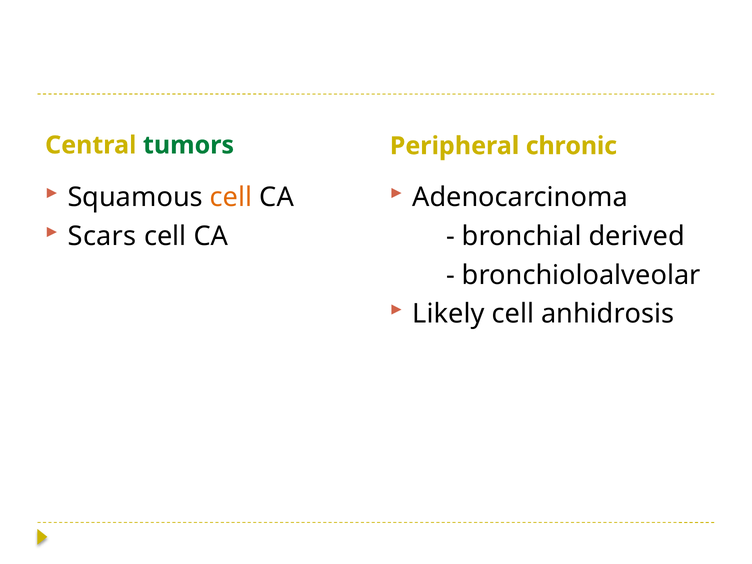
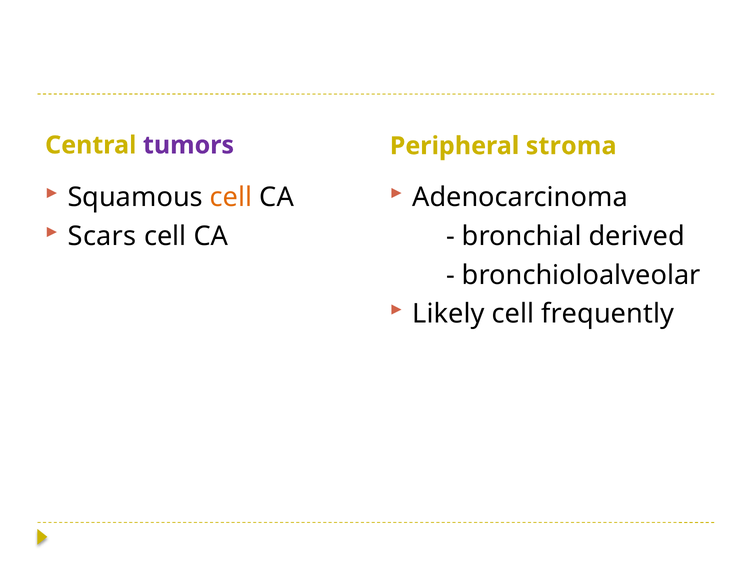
tumors colour: green -> purple
chronic: chronic -> stroma
anhidrosis: anhidrosis -> frequently
